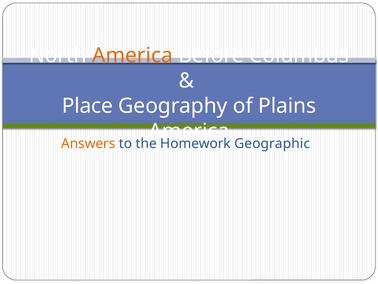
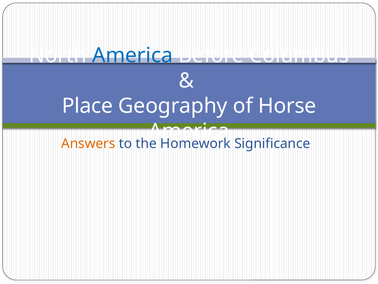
America at (132, 55) colour: orange -> blue
Plains: Plains -> Horse
Geographic: Geographic -> Significance
